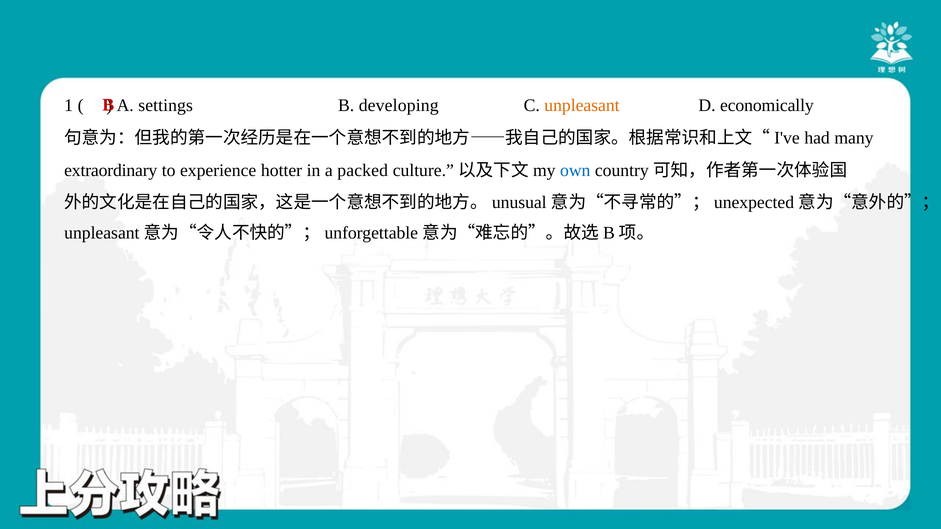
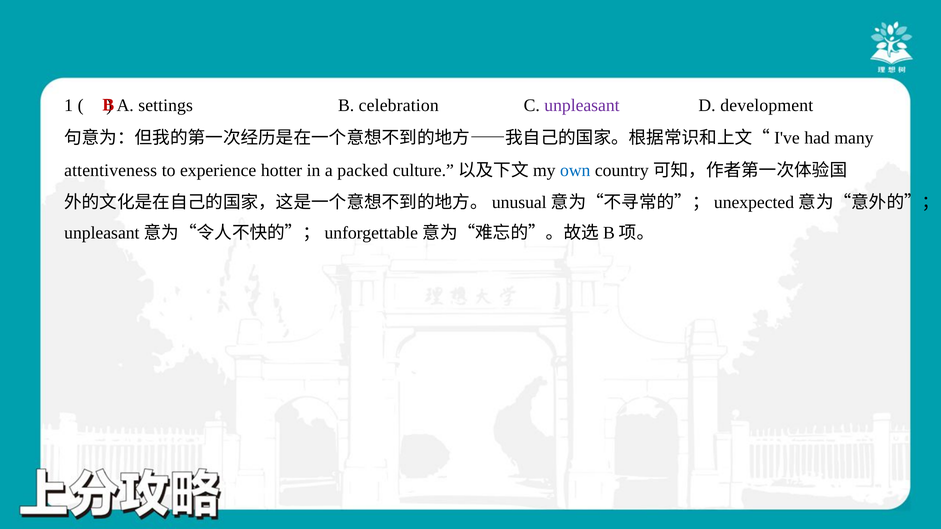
developing: developing -> celebration
unpleasant colour: orange -> purple
economically: economically -> development
extraordinary: extraordinary -> attentiveness
